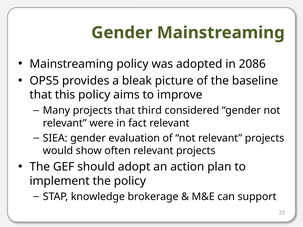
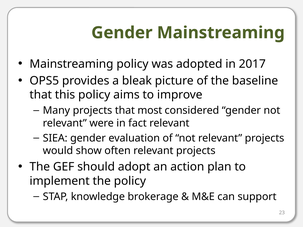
2086: 2086 -> 2017
third: third -> most
